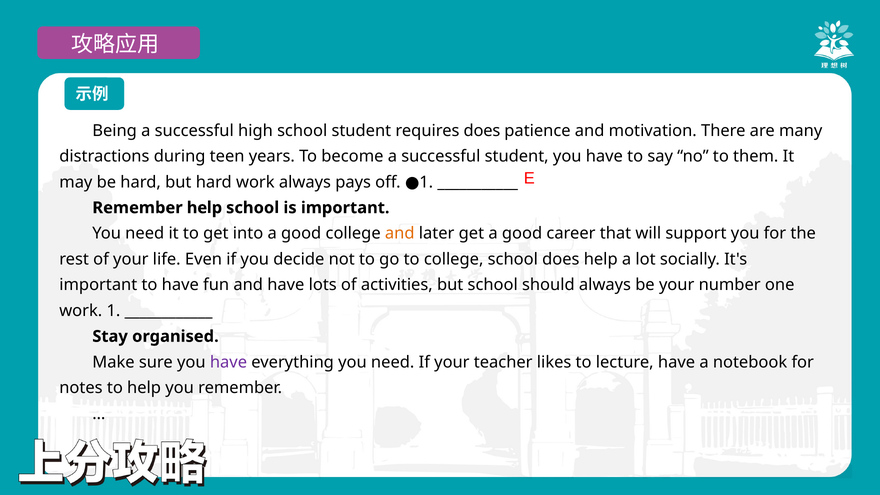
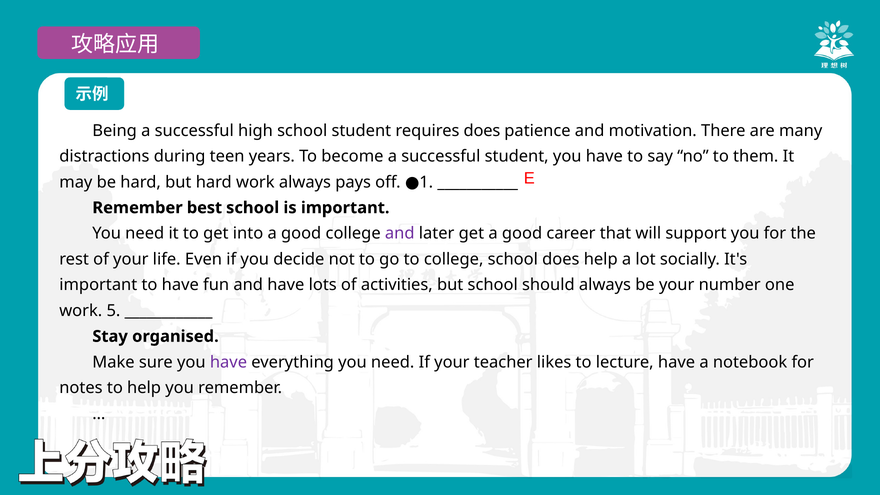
Remember help: help -> best
and at (400, 234) colour: orange -> purple
work 1: 1 -> 5
